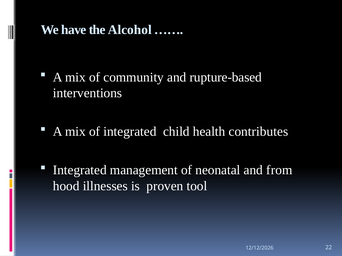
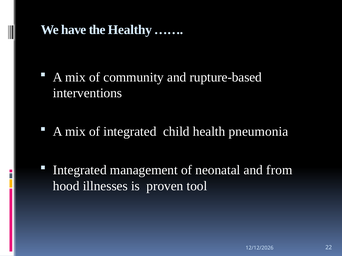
Alcohol: Alcohol -> Healthy
contributes: contributes -> pneumonia
